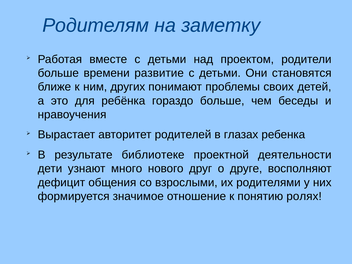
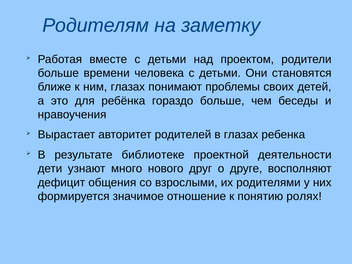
развитие: развитие -> человека
ним других: других -> глазах
